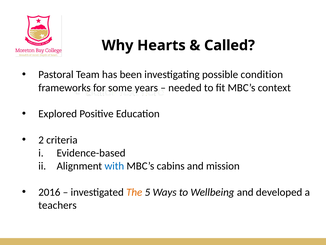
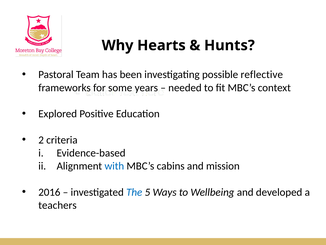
Called: Called -> Hunts
condition: condition -> reflective
The colour: orange -> blue
